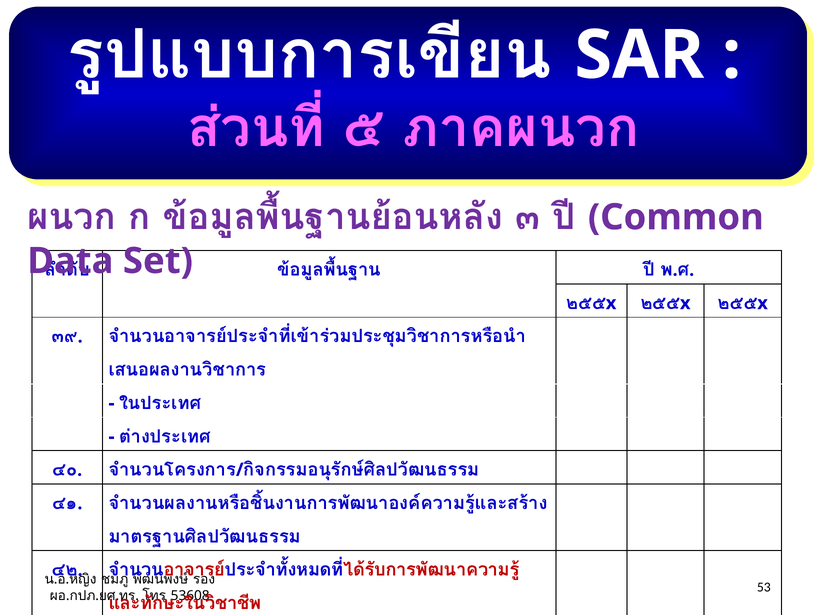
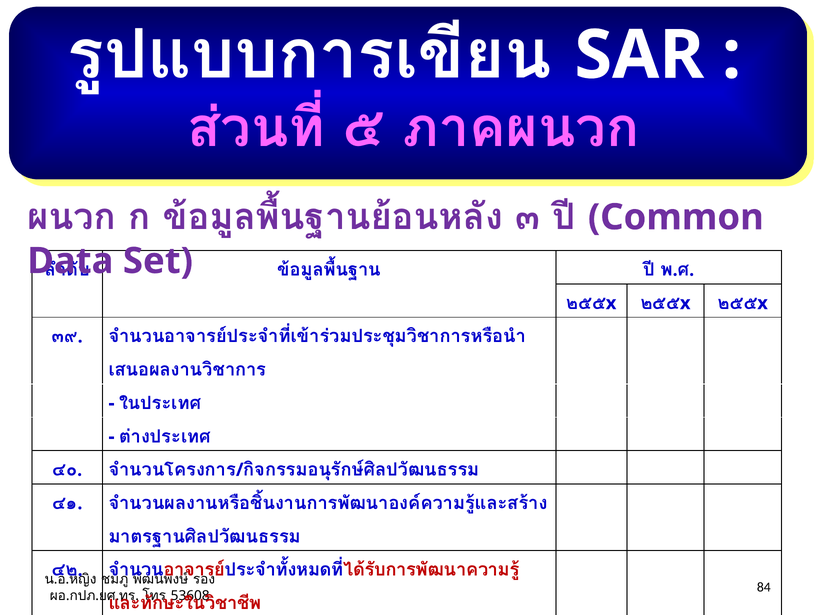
53: 53 -> 84
